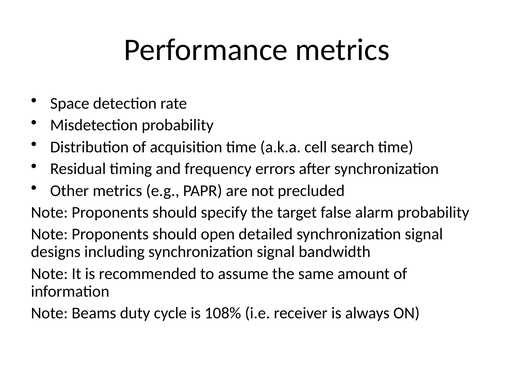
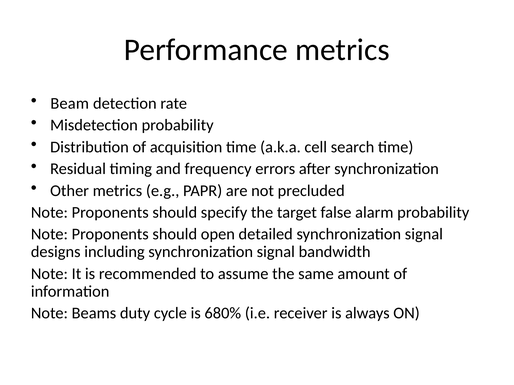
Space: Space -> Beam
108%: 108% -> 680%
